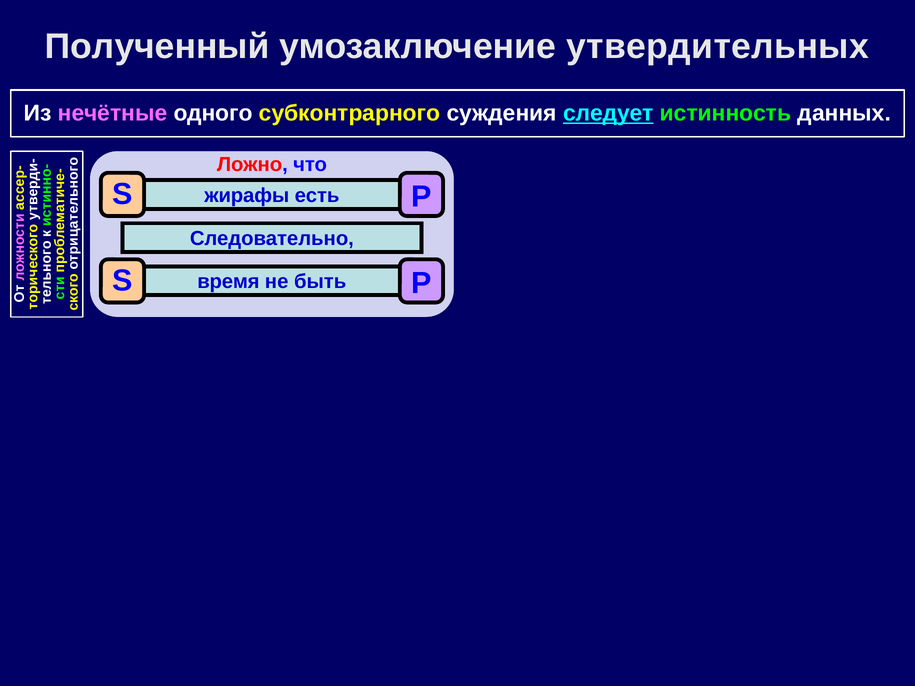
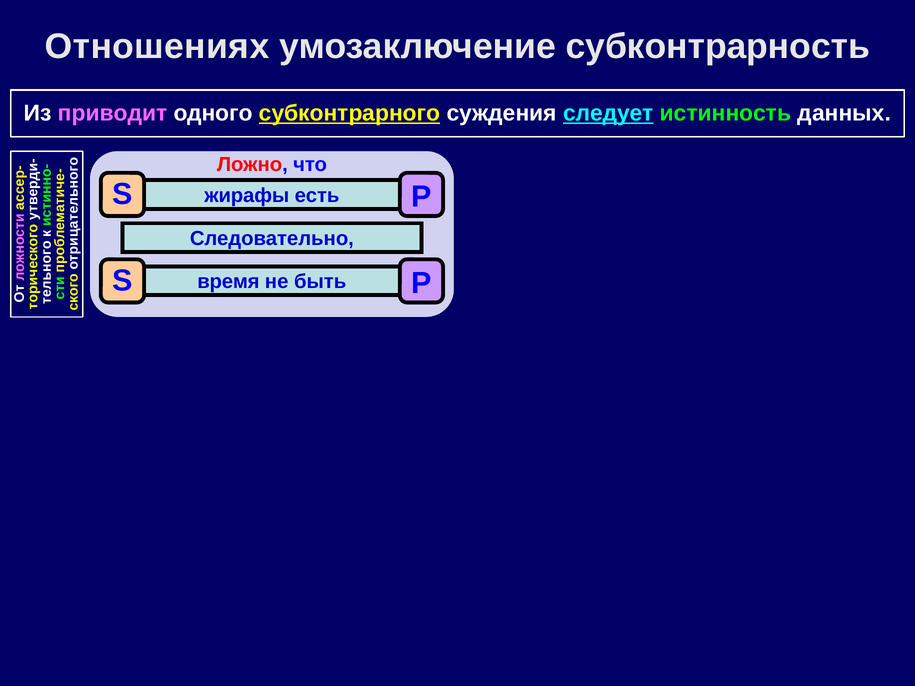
Полученный: Полученный -> Отношениях
утвердительных: утвердительных -> субконтрарность
нечётные: нечётные -> приводит
субконтрарного underline: none -> present
